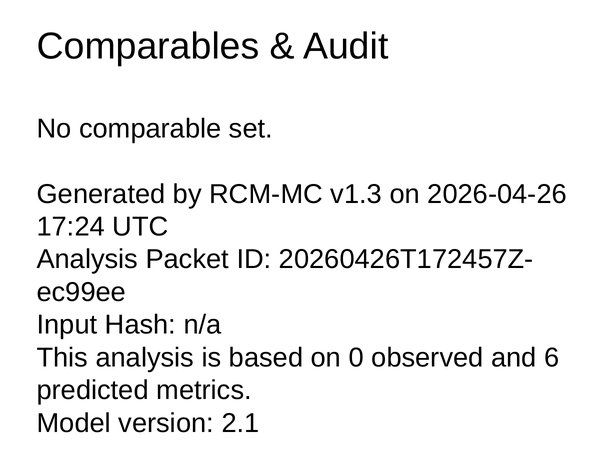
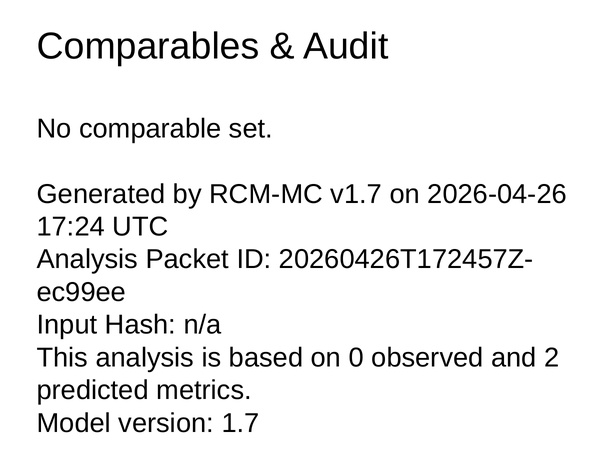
v1.3: v1.3 -> v1.7
6: 6 -> 2
2.1: 2.1 -> 1.7
